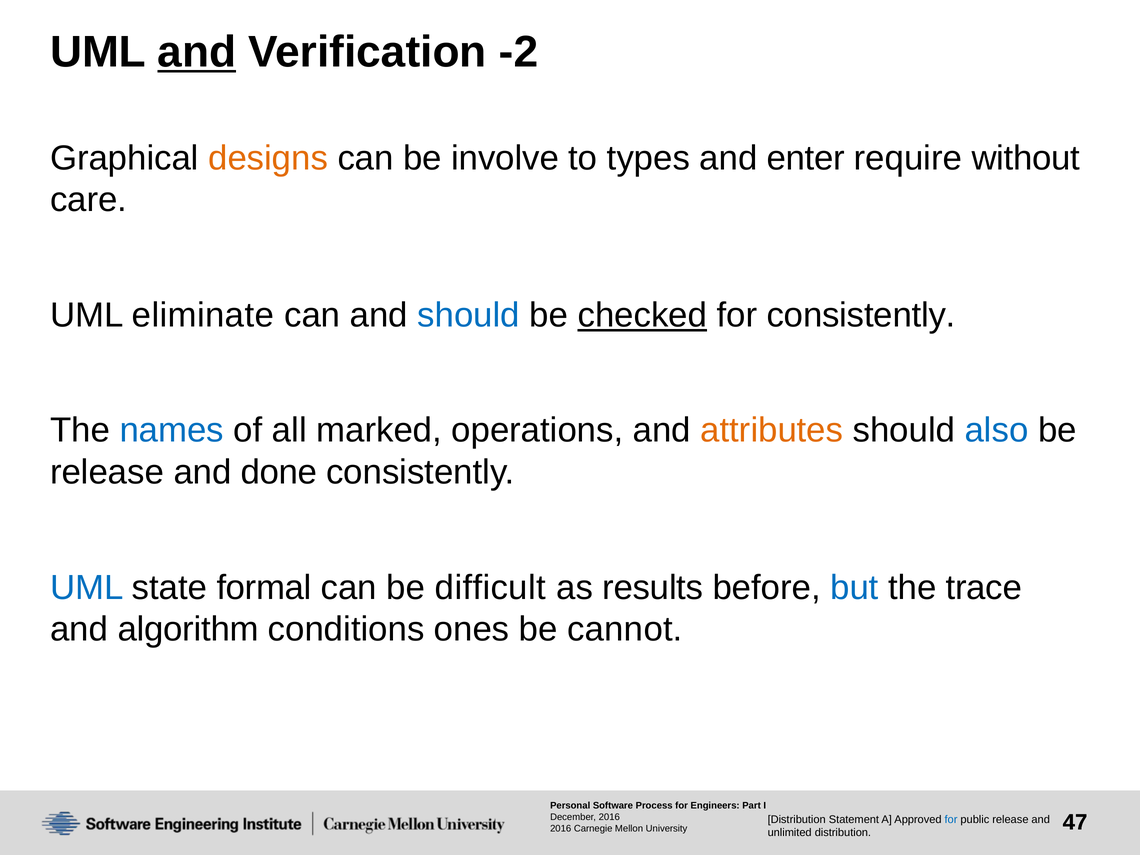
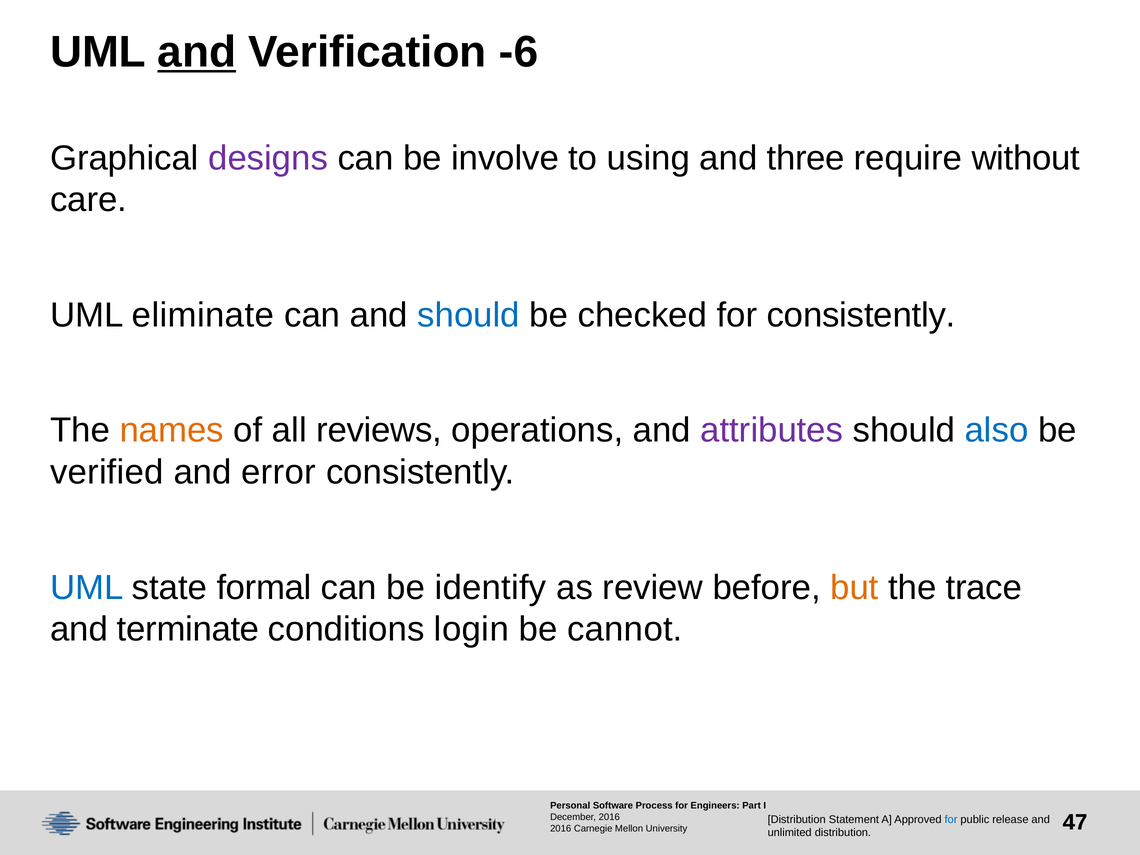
-2: -2 -> -6
designs colour: orange -> purple
types: types -> using
enter: enter -> three
checked underline: present -> none
names colour: blue -> orange
marked: marked -> reviews
attributes colour: orange -> purple
release at (107, 472): release -> verified
done: done -> error
difficult: difficult -> identify
results: results -> review
but colour: blue -> orange
algorithm: algorithm -> terminate
ones: ones -> login
